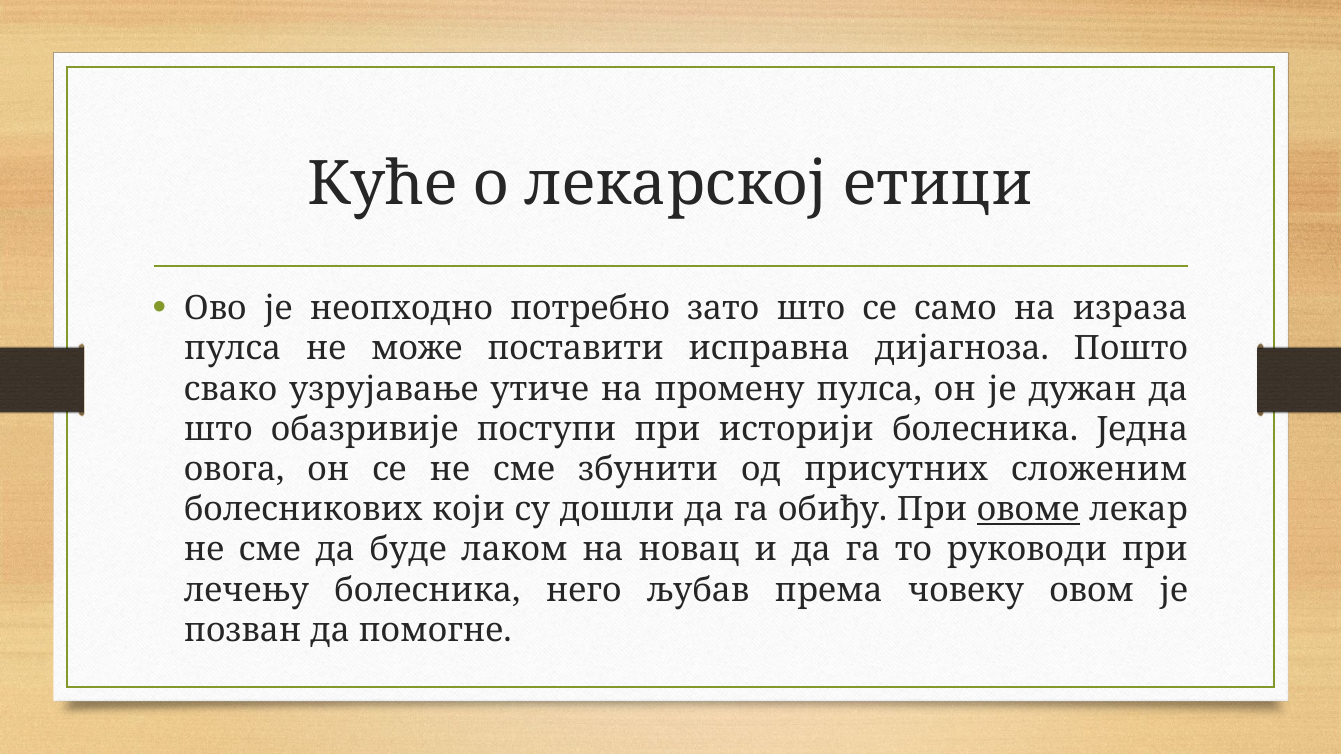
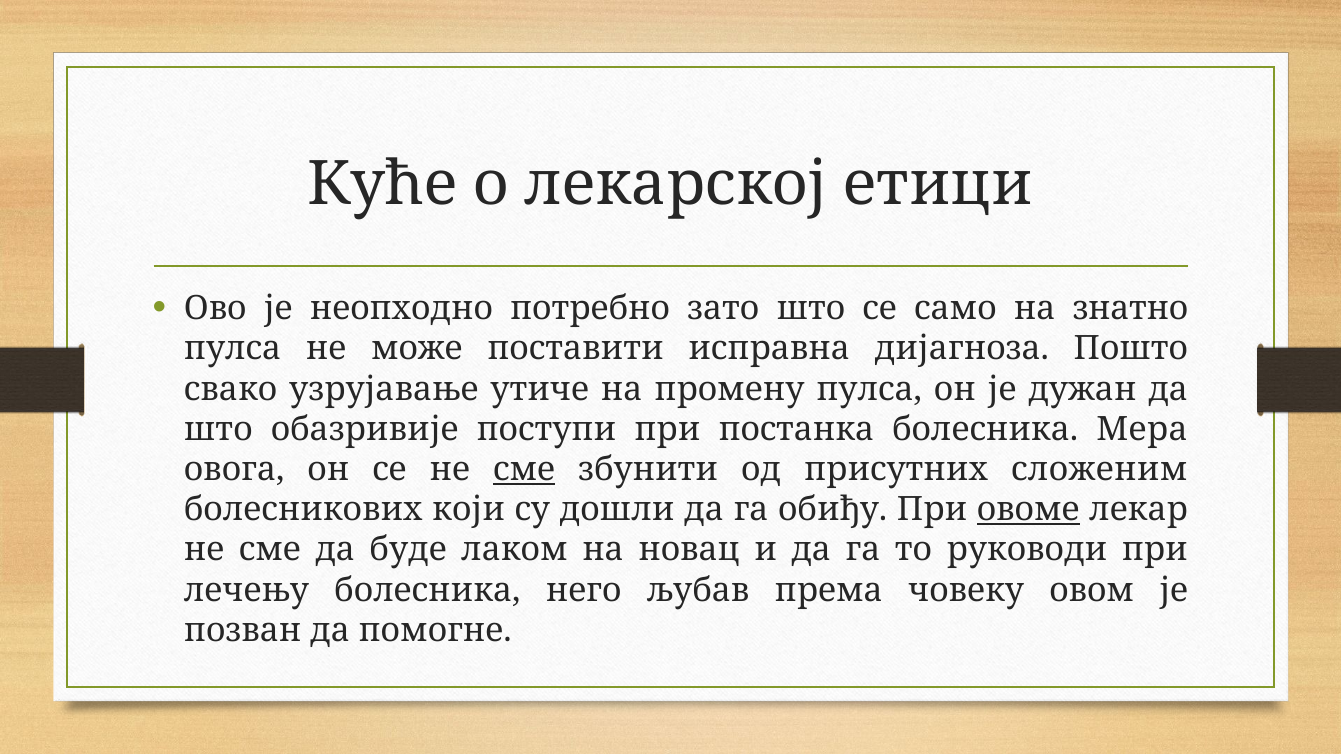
израза: израза -> знатно
историји: историји -> постанка
Једна: Једна -> Мера
сме at (524, 470) underline: none -> present
